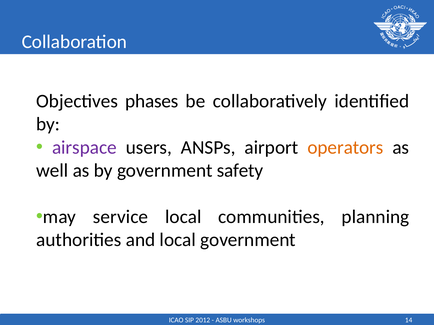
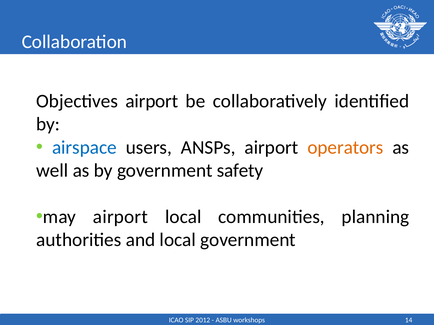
Objectives phases: phases -> airport
airspace colour: purple -> blue
may service: service -> airport
